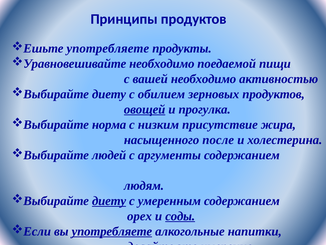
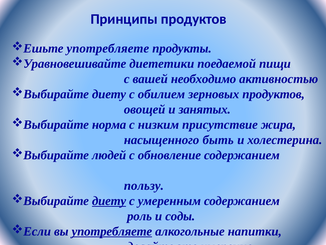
необходимо at (162, 64): необходимо -> диететики
овощей underline: present -> none
прогулка: прогулка -> занятых
после: после -> быть
аргументы: аргументы -> обновление
людям: людям -> пользу
орех: орех -> роль
соды underline: present -> none
